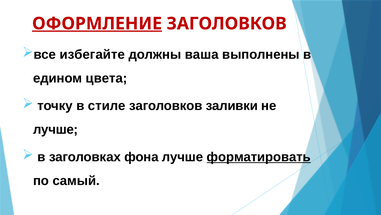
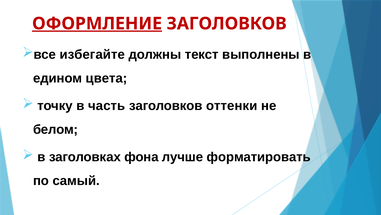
ваша: ваша -> текст
стиле: стиле -> часть
заливки: заливки -> оттенки
лучше at (56, 129): лучше -> белом
форматировать underline: present -> none
